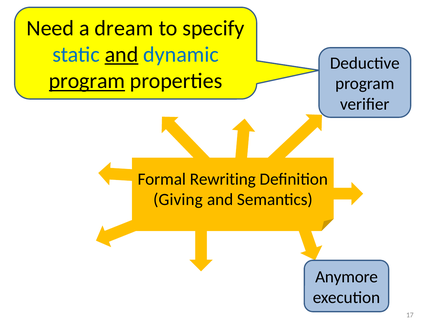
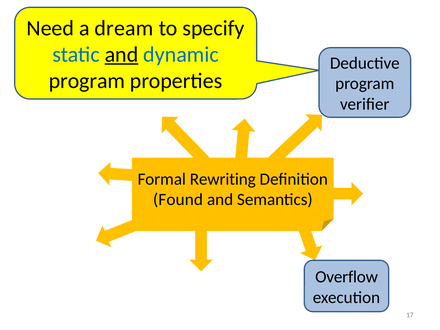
program at (87, 81) underline: present -> none
Giving: Giving -> Found
Anymore: Anymore -> Overflow
